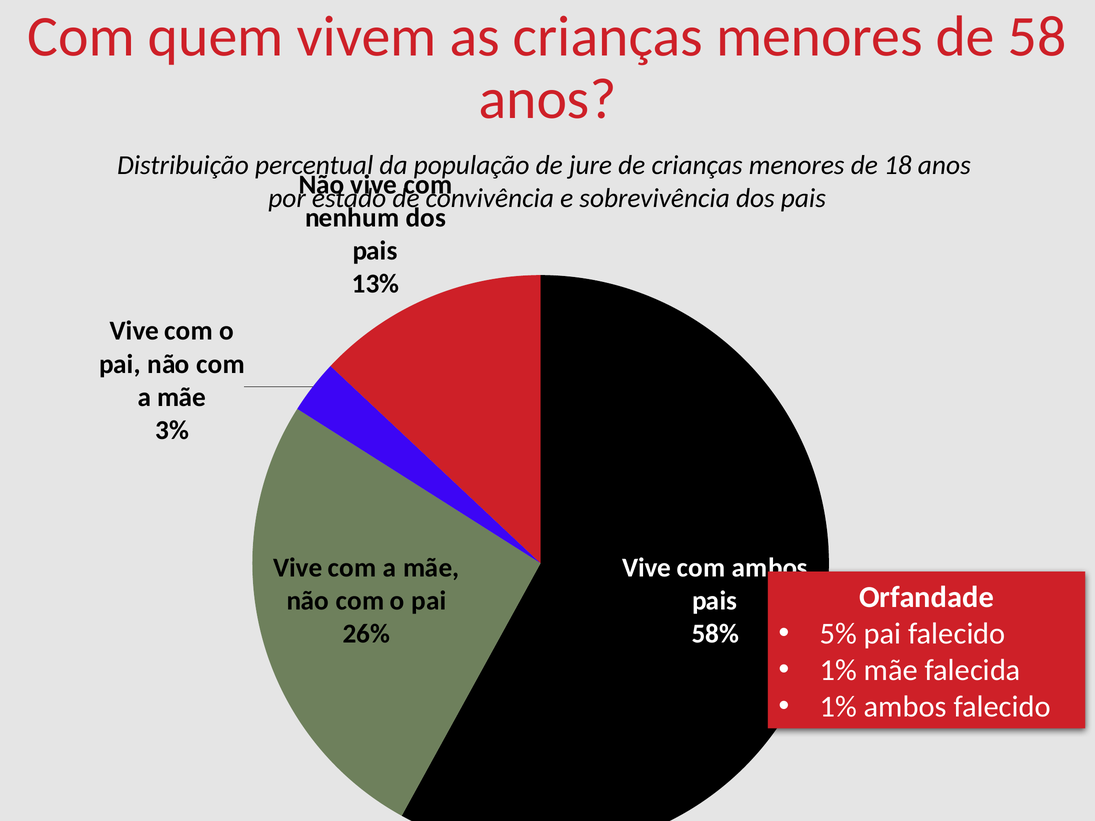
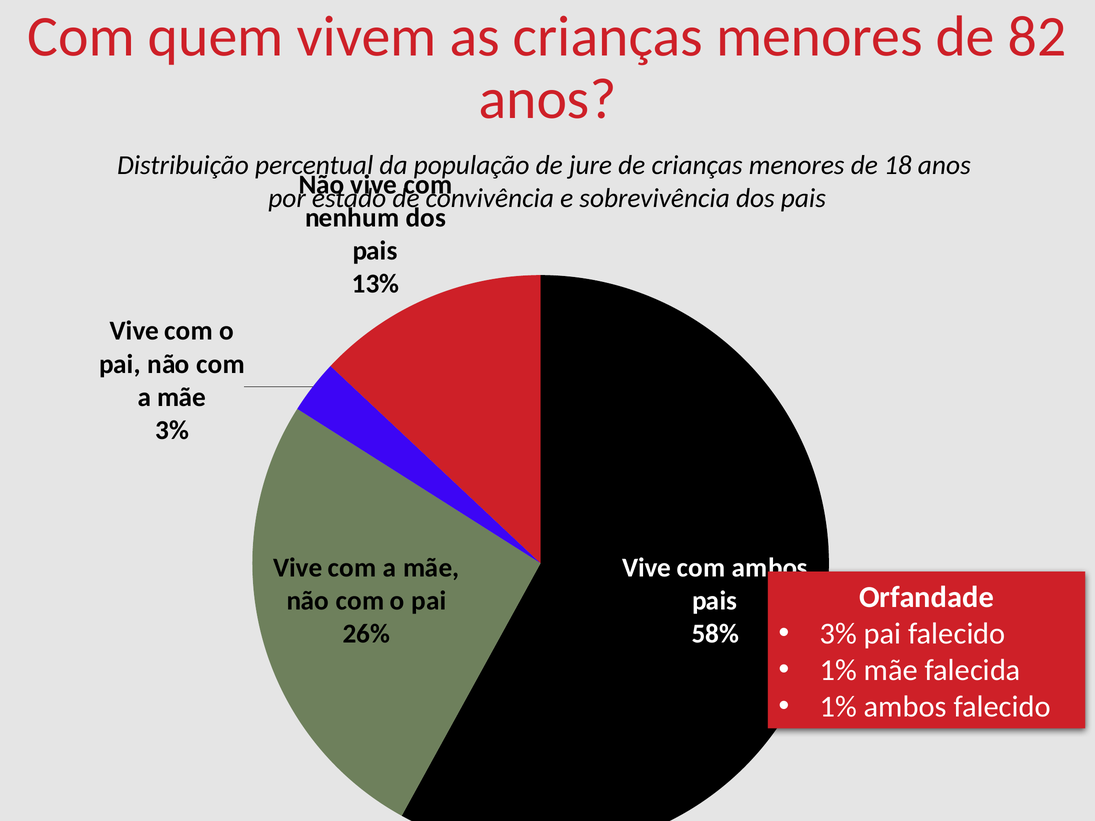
58: 58 -> 82
5% at (838, 634): 5% -> 3%
